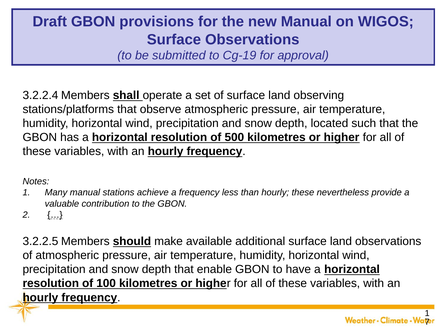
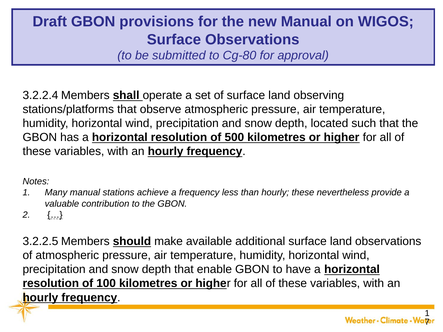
Cg-19: Cg-19 -> Cg-80
